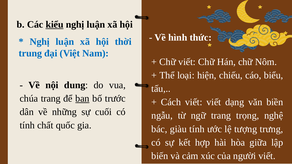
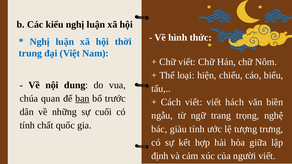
kiểu underline: present -> none
chúa trang: trang -> quan
dạng: dạng -> hách
biến: biến -> định
